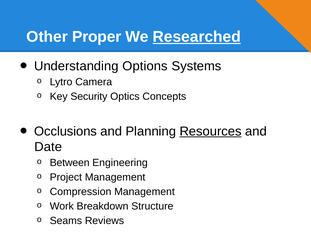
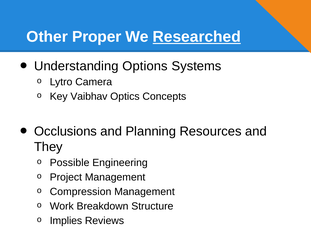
Security: Security -> Vaibhav
Resources underline: present -> none
Date: Date -> They
Between: Between -> Possible
Seams: Seams -> Implies
